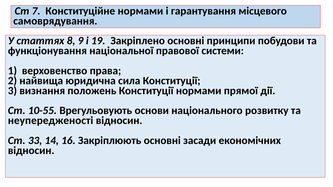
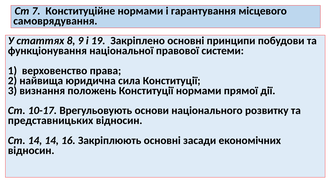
10-55: 10-55 -> 10-17
неупередженості: неупередженості -> представницьких
Ст 33: 33 -> 14
